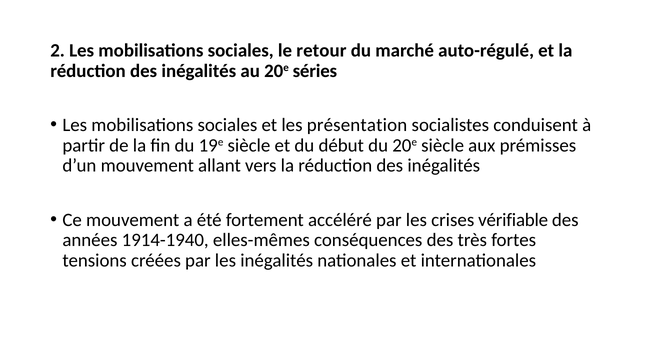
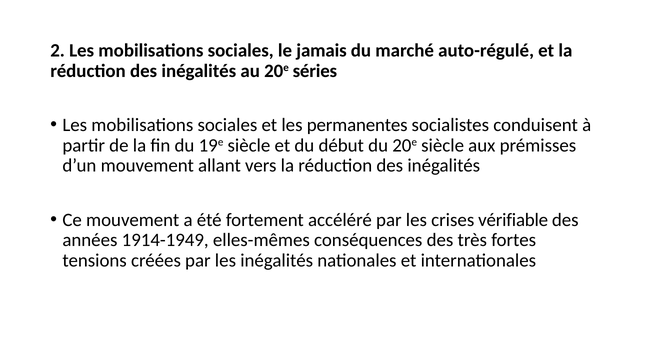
retour: retour -> jamais
présentation: présentation -> permanentes
1914-1940: 1914-1940 -> 1914-1949
